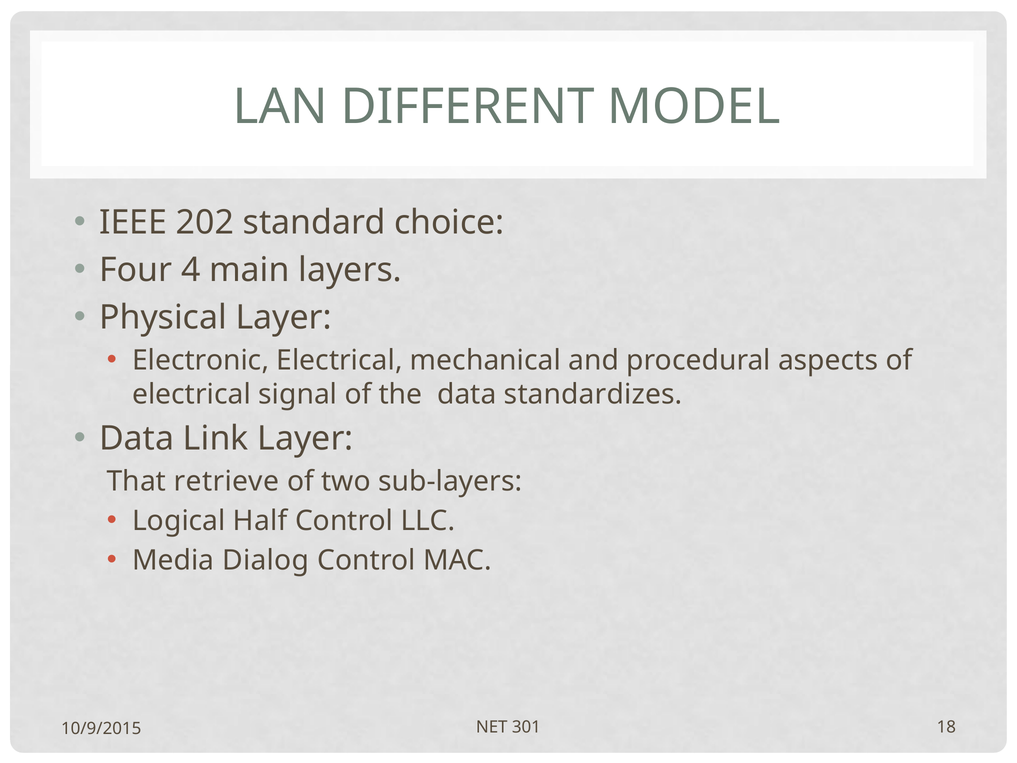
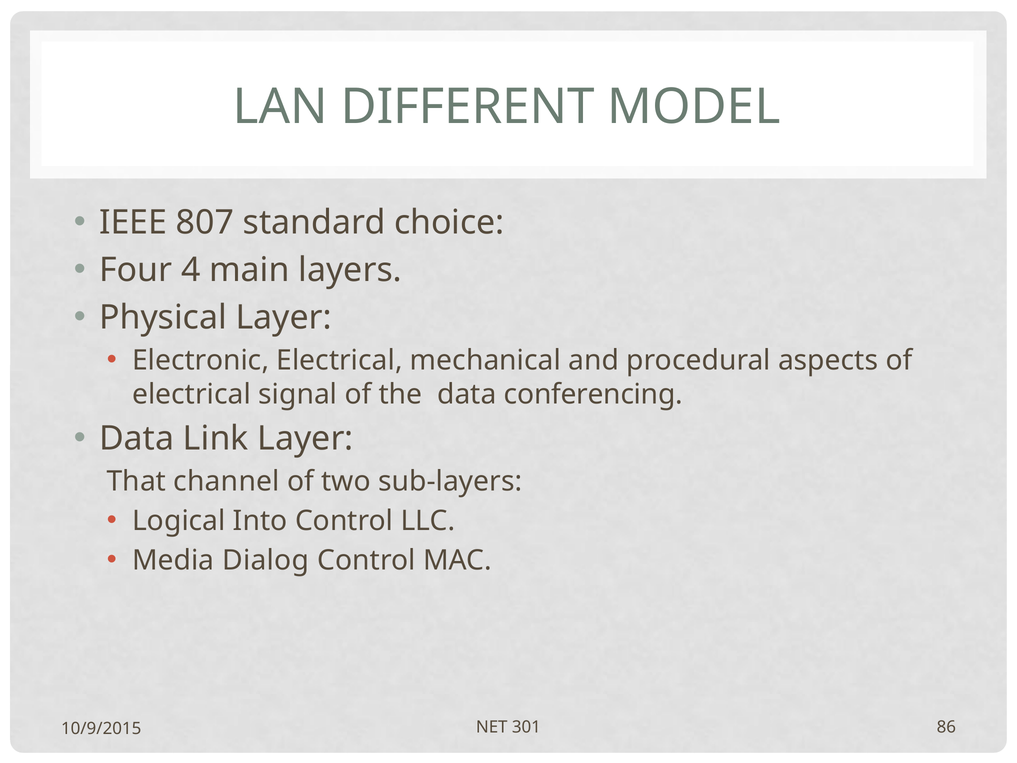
202: 202 -> 807
standardizes: standardizes -> conferencing
retrieve: retrieve -> channel
Half: Half -> Into
18: 18 -> 86
